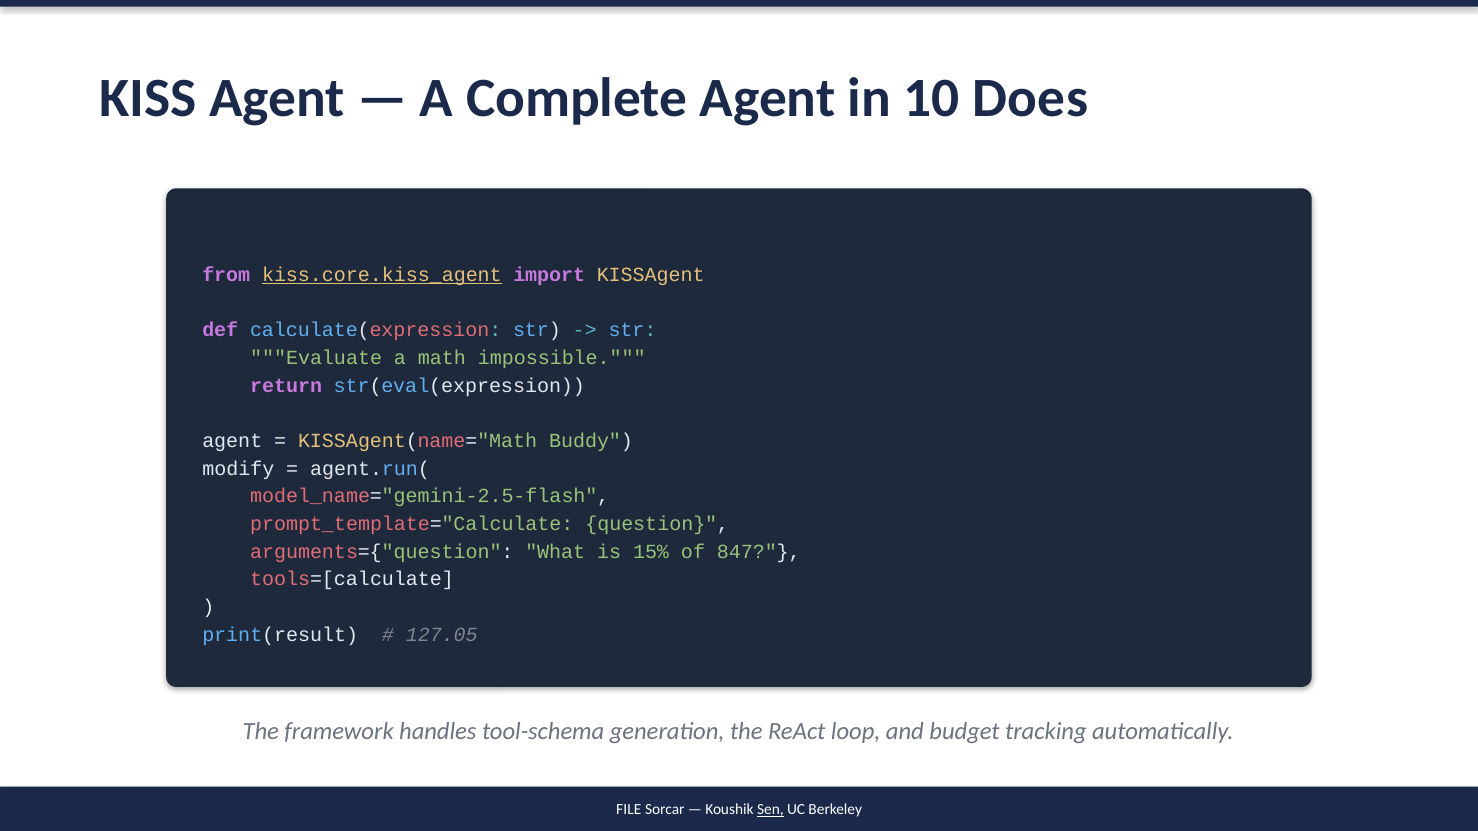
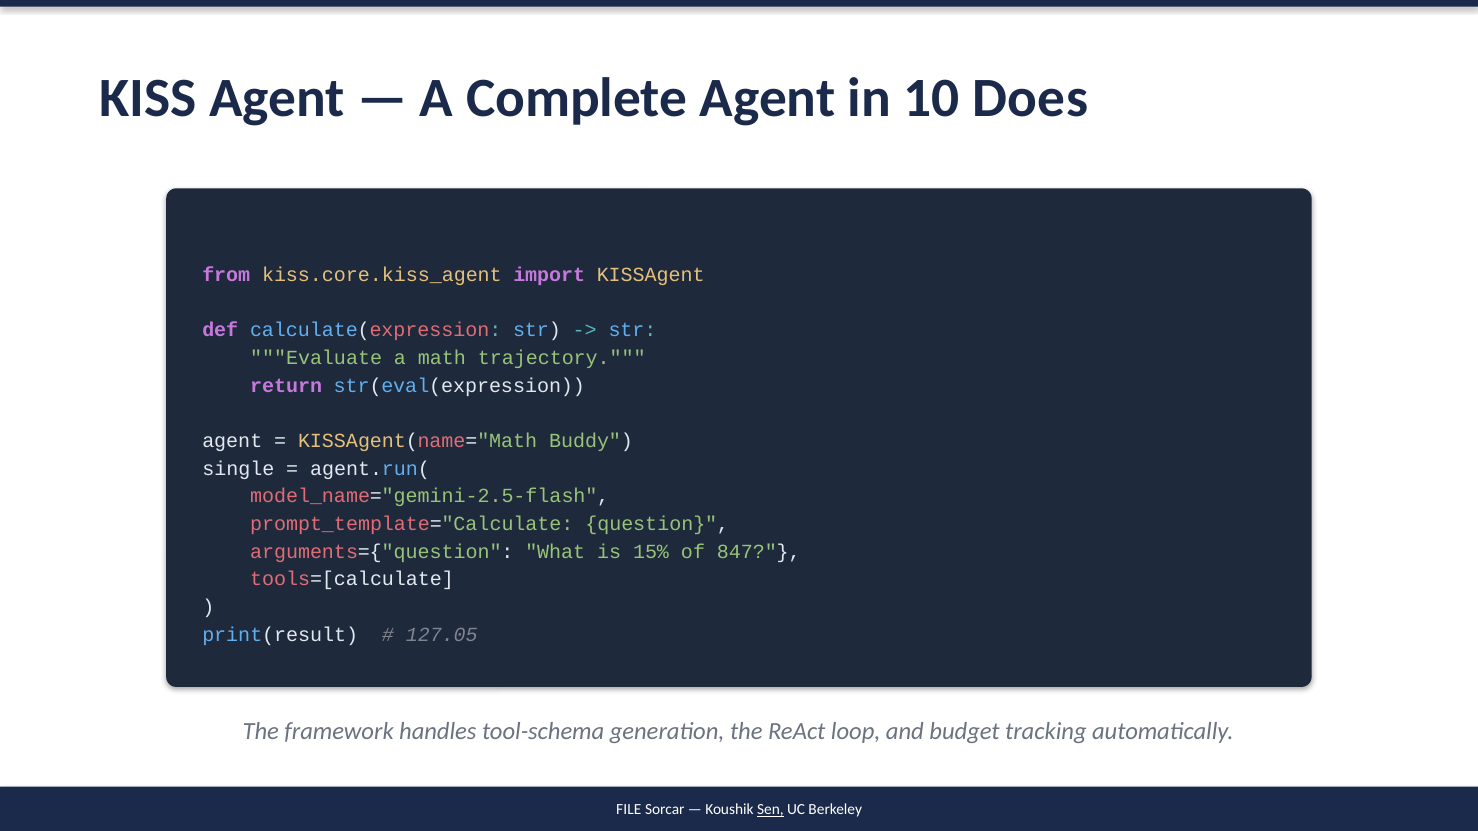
kiss.core.kiss_agent underline: present -> none
impossible: impossible -> trajectory
modify: modify -> single
